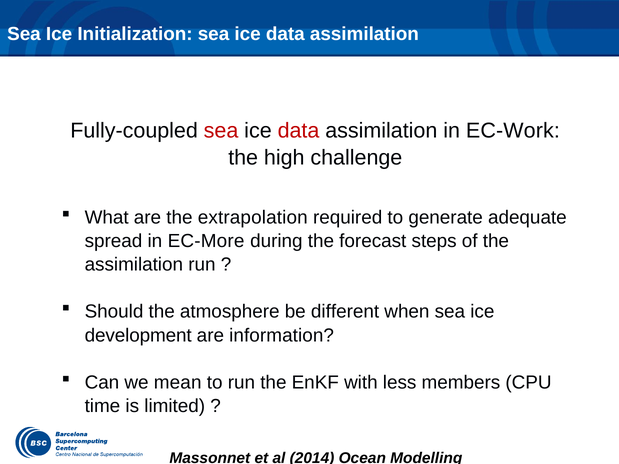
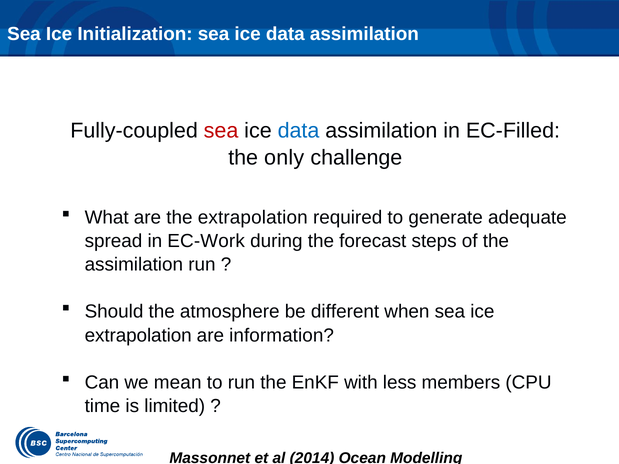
data at (299, 131) colour: red -> blue
EC-Work: EC-Work -> EC-Filled
high: high -> only
EC-More: EC-More -> EC-Work
development at (138, 336): development -> extrapolation
